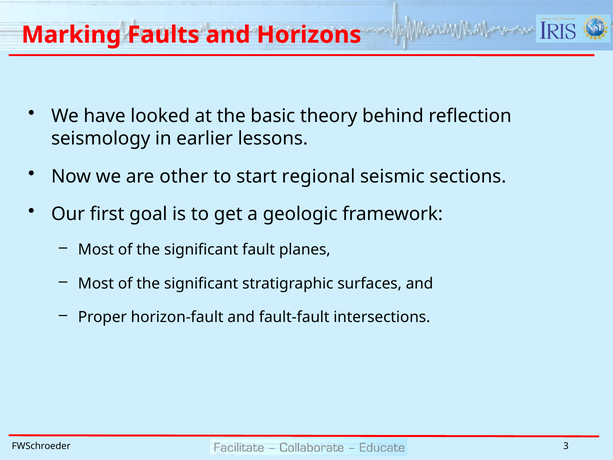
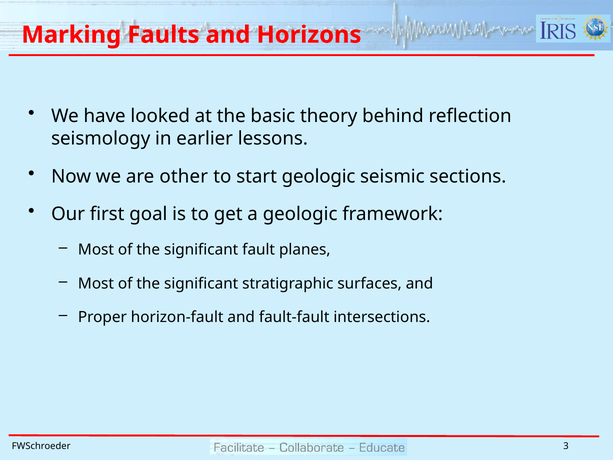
start regional: regional -> geologic
